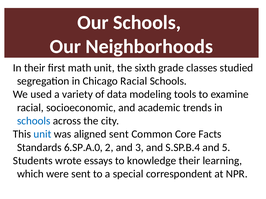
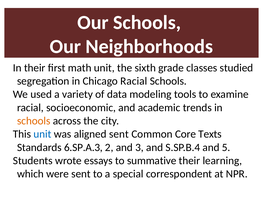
schools at (34, 121) colour: blue -> orange
Facts: Facts -> Texts
6.SP.A.0: 6.SP.A.0 -> 6.SP.A.3
knowledge: knowledge -> summative
